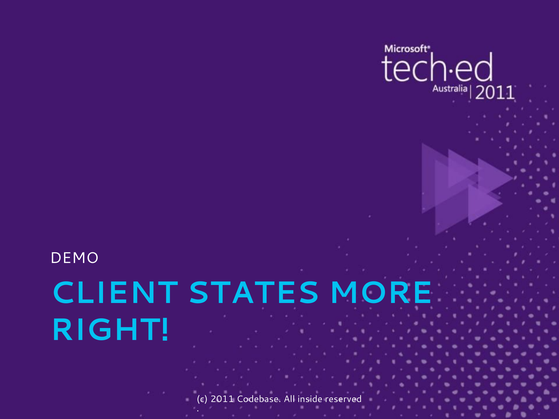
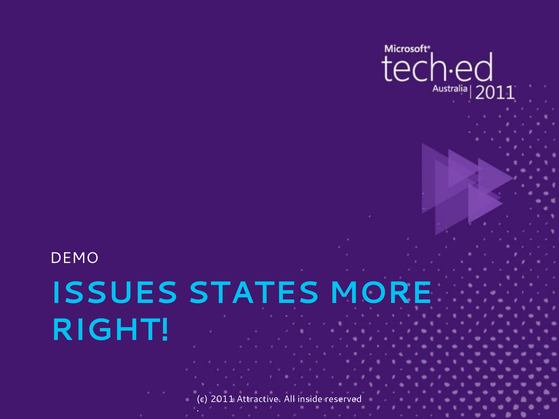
CLIENT: CLIENT -> ISSUES
Codebase: Codebase -> Attractive
